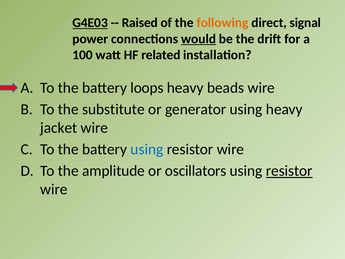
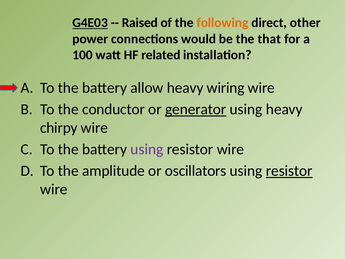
signal: signal -> other
would underline: present -> none
drift: drift -> that
loops: loops -> allow
beads: beads -> wiring
substitute: substitute -> conductor
generator underline: none -> present
jacket: jacket -> chirpy
using at (147, 149) colour: blue -> purple
